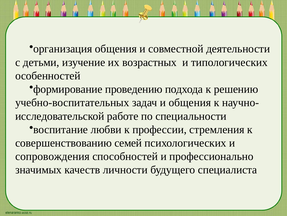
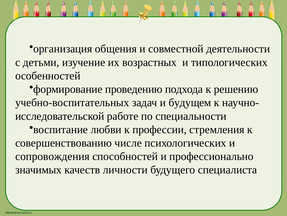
и общения: общения -> будущем
семей: семей -> числе
